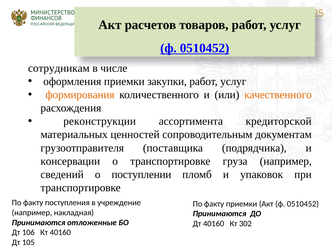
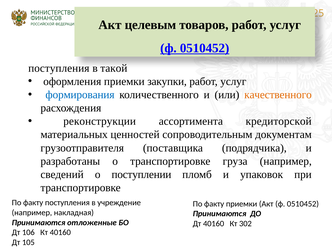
расчетов: расчетов -> целевым
сотрудникам at (59, 68): сотрудникам -> поступления
числе: числе -> такой
формирования colour: orange -> blue
консервации: консервации -> разработаны
